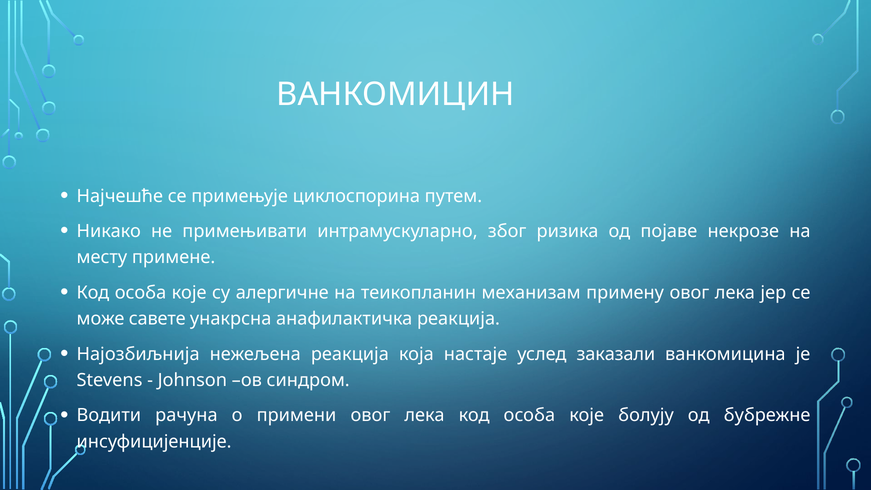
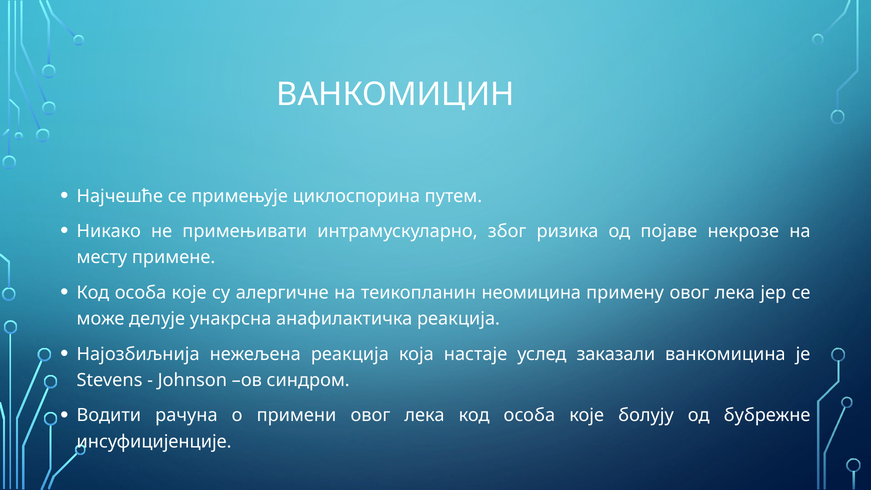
механизам: механизам -> неомицина
савете: савете -> делује
